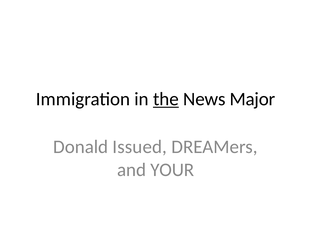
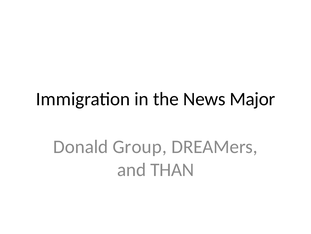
the underline: present -> none
Issued: Issued -> Group
YOUR: YOUR -> THAN
